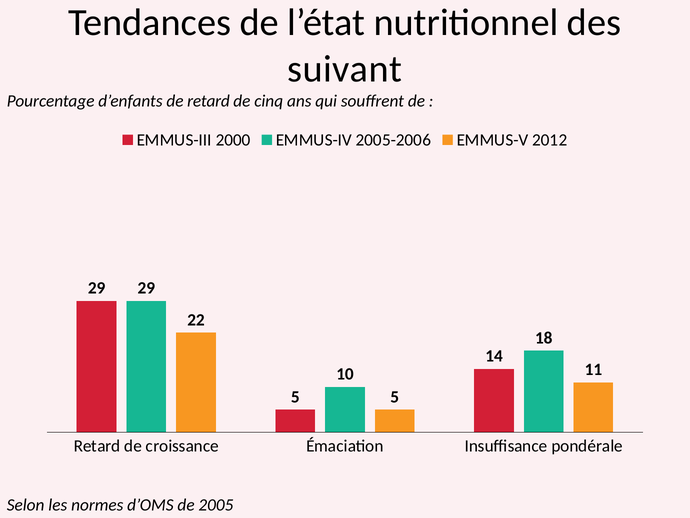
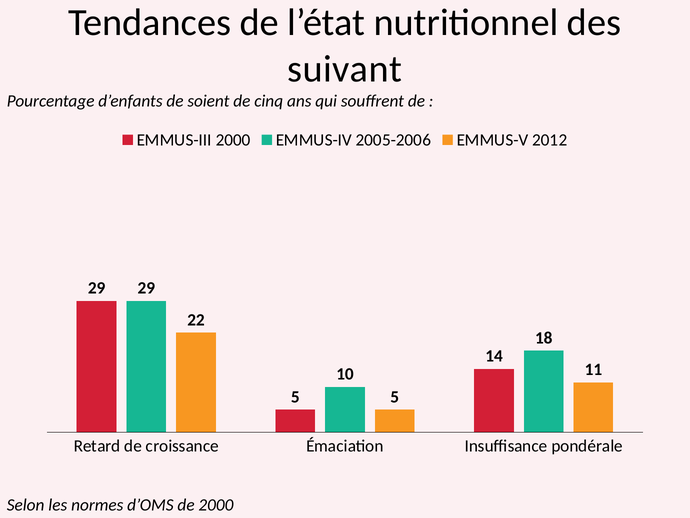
de retard: retard -> soient
de 2005: 2005 -> 2000
